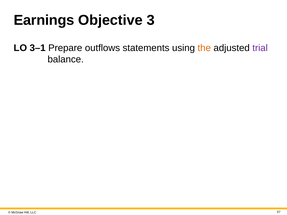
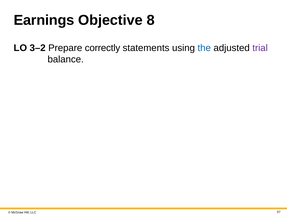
3: 3 -> 8
3–1: 3–1 -> 3–2
outflows: outflows -> correctly
the colour: orange -> blue
